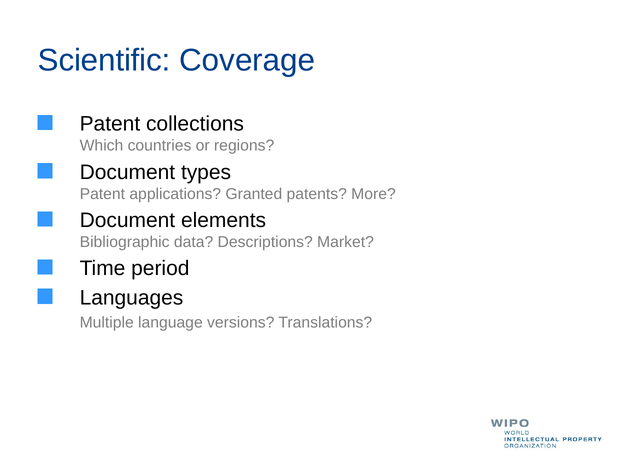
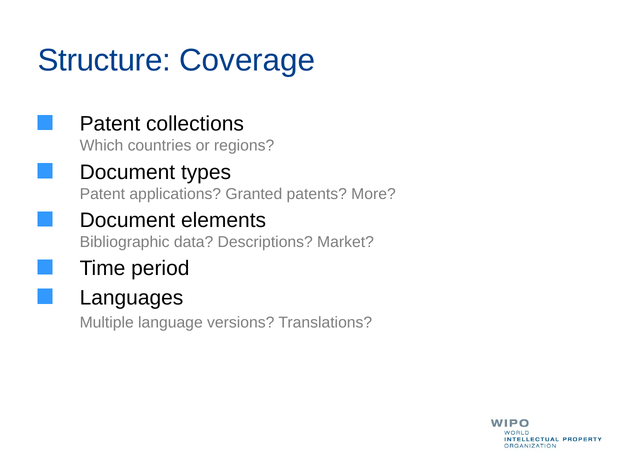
Scientific: Scientific -> Structure
